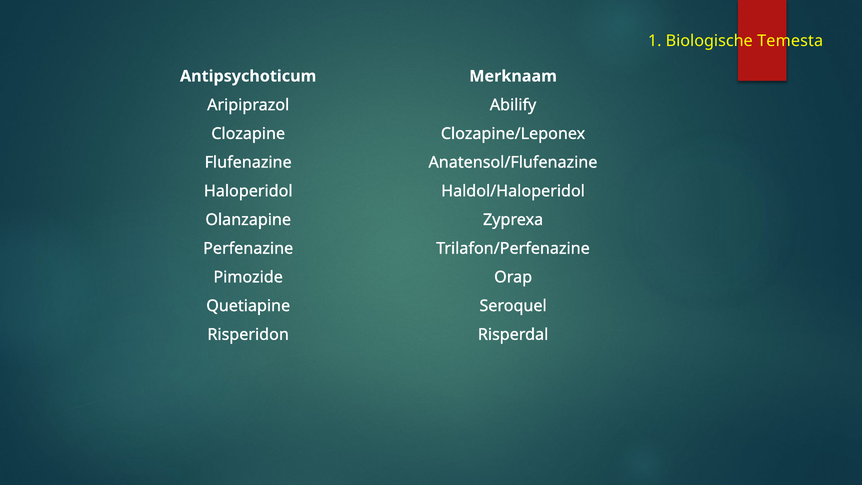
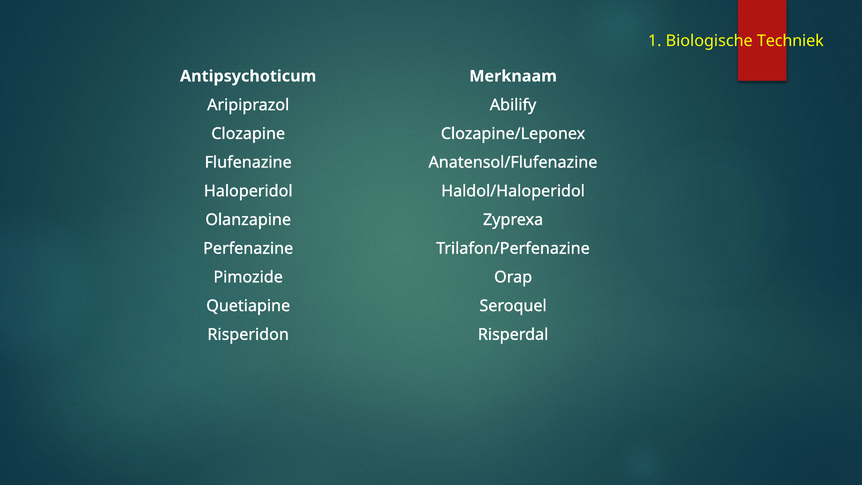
Temesta: Temesta -> Techniek
